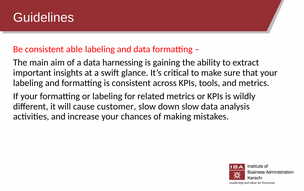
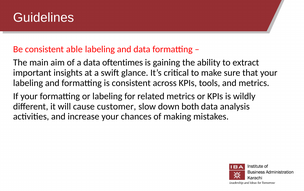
harnessing: harnessing -> oftentimes
down slow: slow -> both
